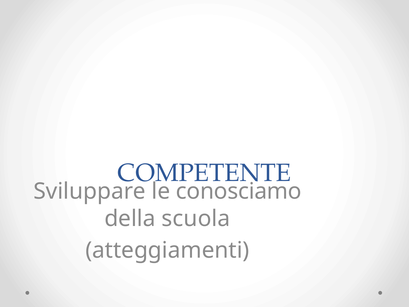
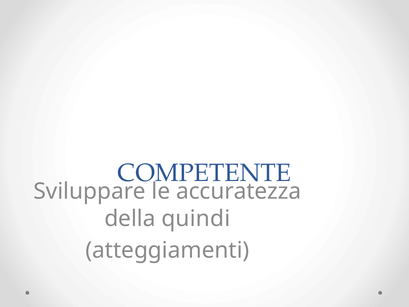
conosciamo: conosciamo -> accuratezza
scuola: scuola -> quindi
